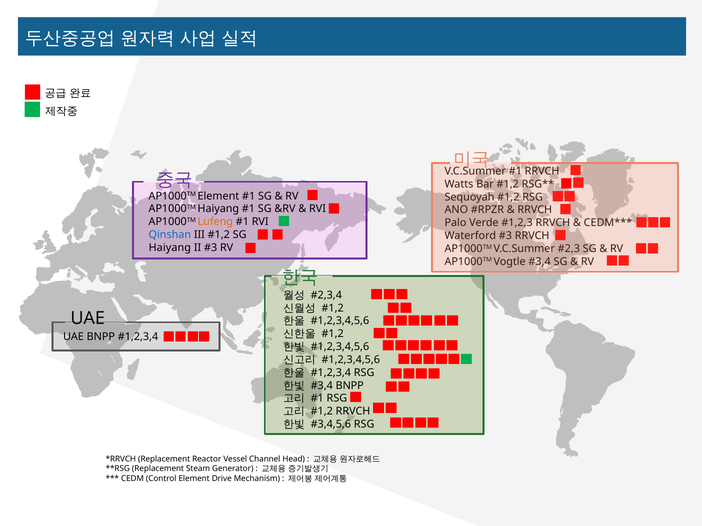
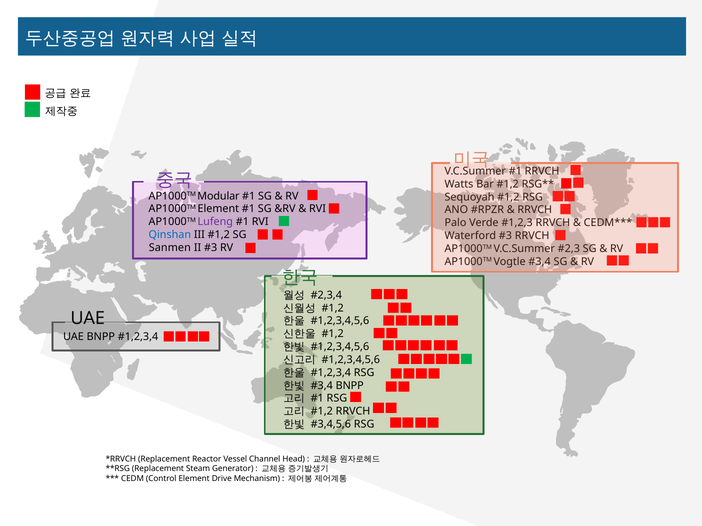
AP1000TM Element: Element -> Modular
AP1000TM Haiyang: Haiyang -> Element
Lufeng colour: orange -> purple
Haiyang at (170, 248): Haiyang -> Sanmen
